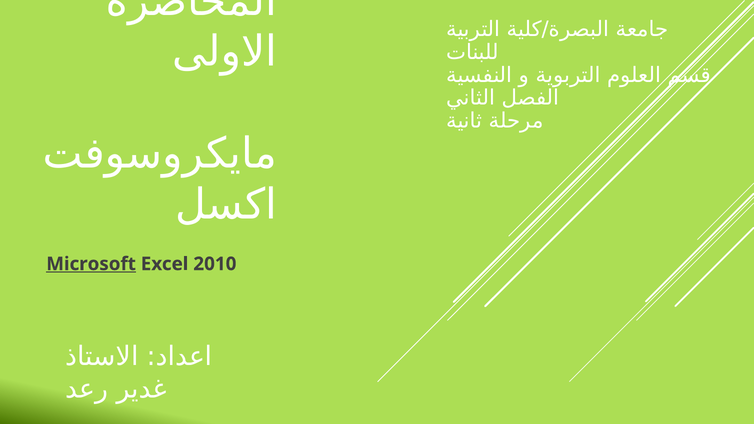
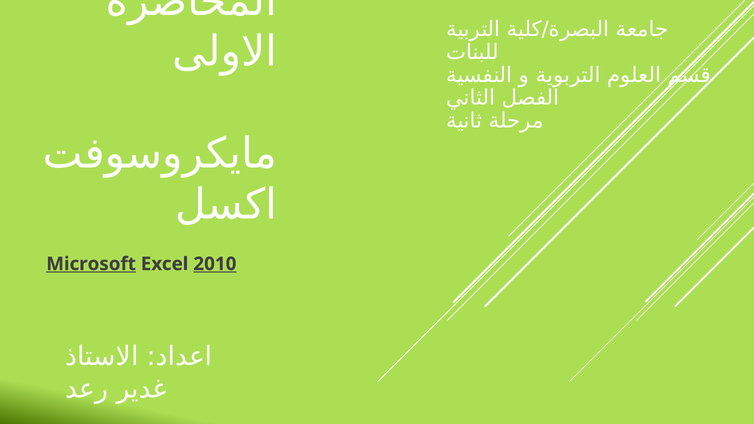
2010 underline: none -> present
